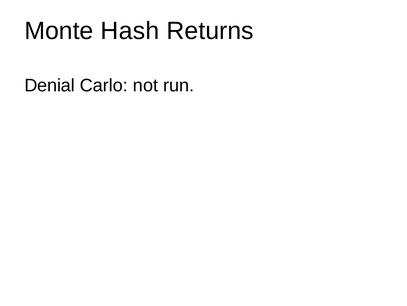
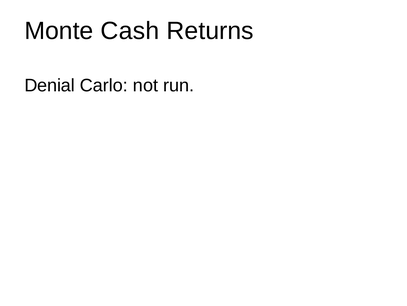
Hash: Hash -> Cash
